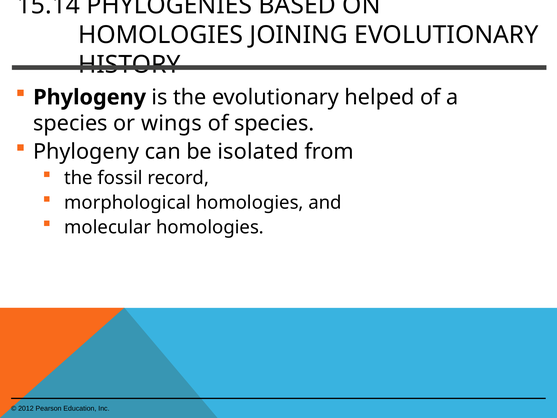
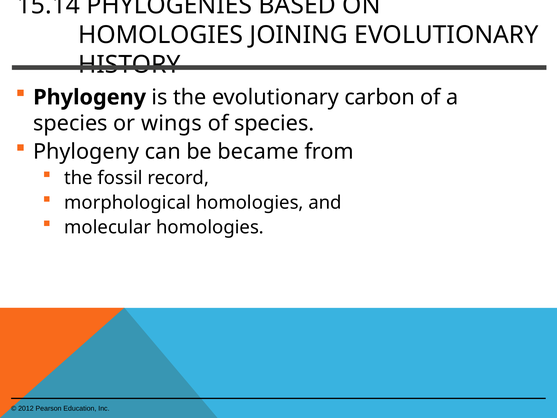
helped: helped -> carbon
isolated: isolated -> became
